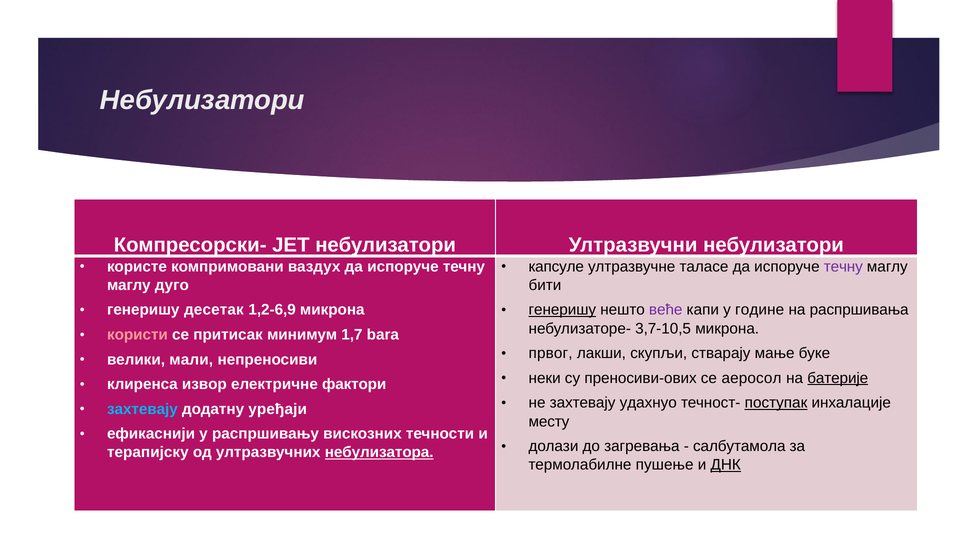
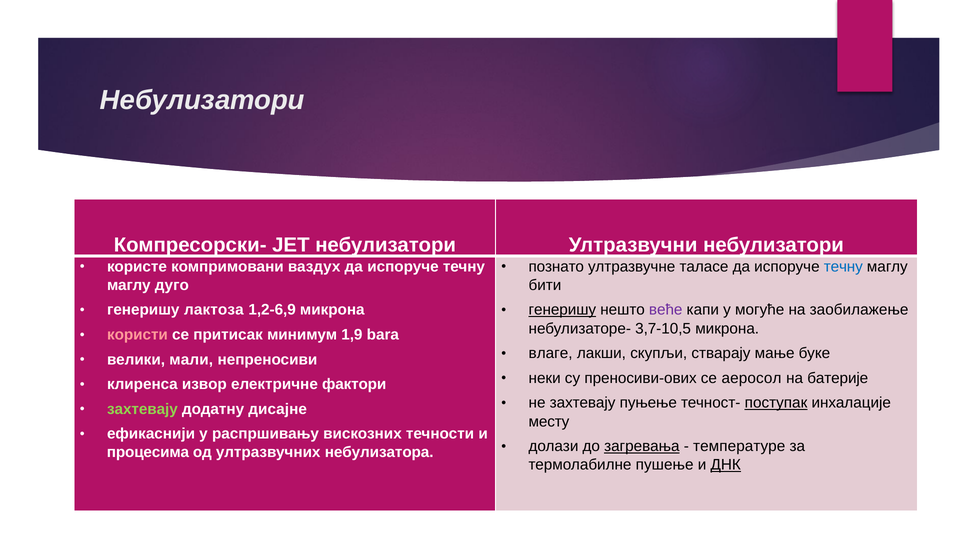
капсуле: капсуле -> познато
течну at (843, 267) colour: purple -> blue
десетак: десетак -> лактоза
године: године -> могуће
распршивања: распршивања -> заобилажење
1,7: 1,7 -> 1,9
првог: првог -> влаге
батерије underline: present -> none
удахнуо: удахнуо -> пуњење
захтевају at (142, 409) colour: light blue -> light green
уређаји: уређаји -> дисајне
загревања underline: none -> present
салбутамола: салбутамола -> температуре
терапијску: терапијску -> процесима
небулизатора underline: present -> none
